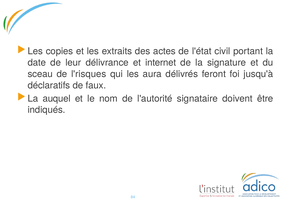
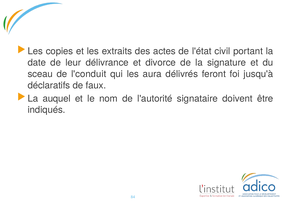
internet: internet -> divorce
l'risques: l'risques -> l'conduit
